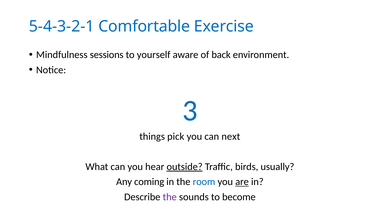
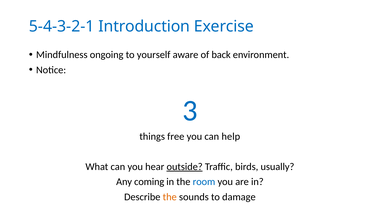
Comfortable: Comfortable -> Introduction
sessions: sessions -> ongoing
pick: pick -> free
next: next -> help
are underline: present -> none
the at (170, 197) colour: purple -> orange
become: become -> damage
